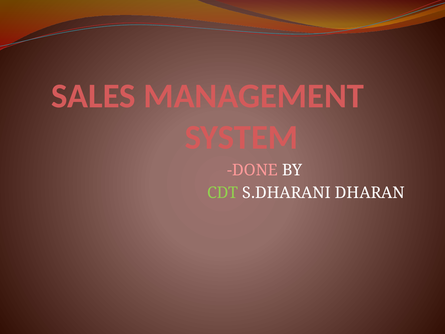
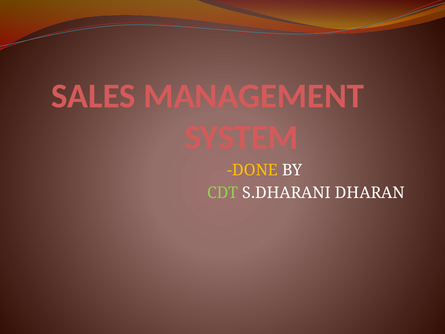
DONE colour: pink -> yellow
